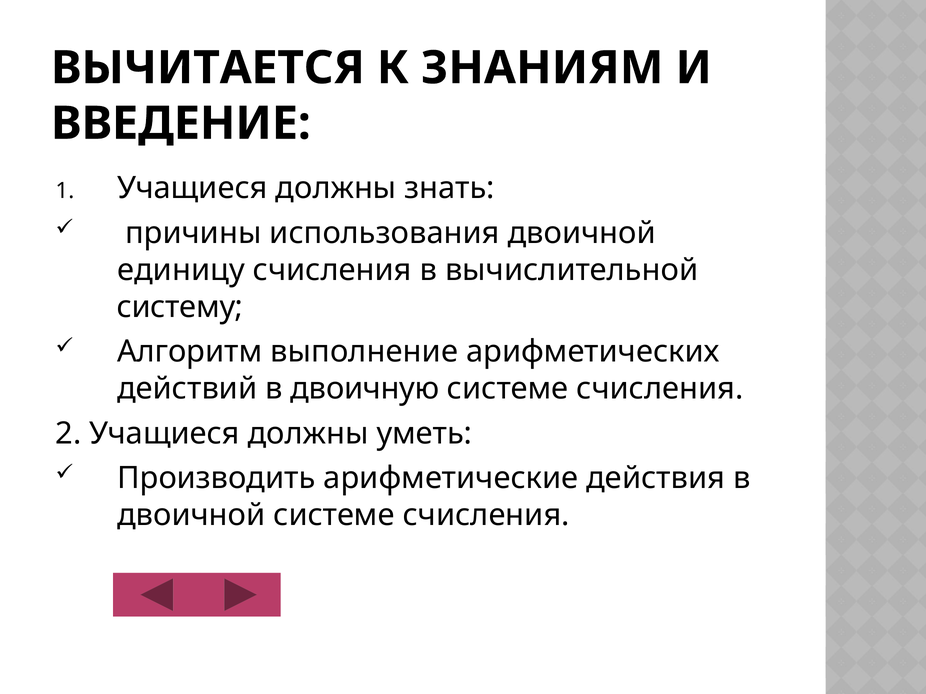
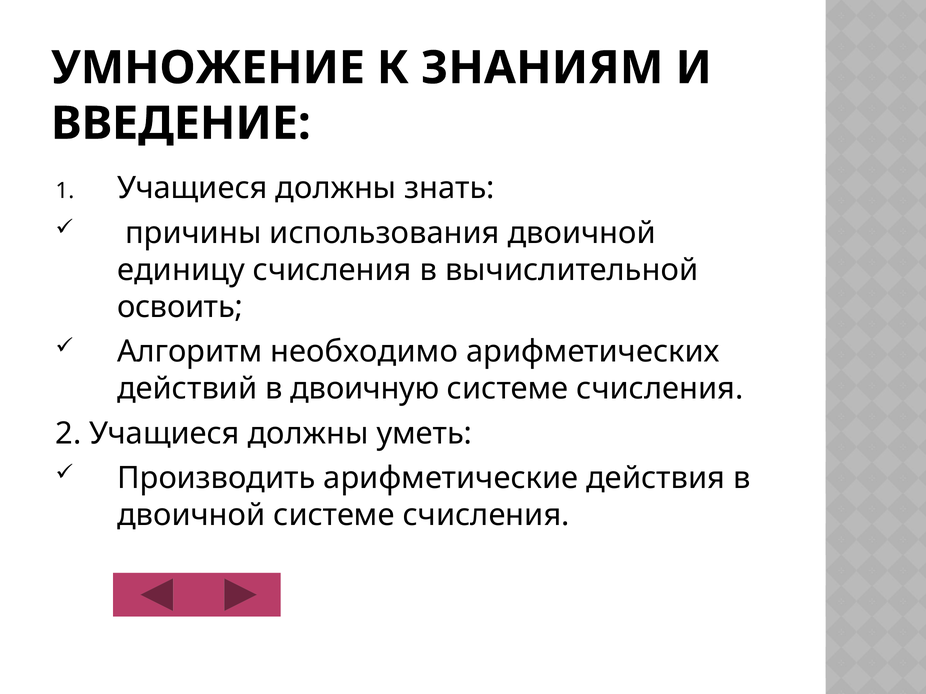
ВЫЧИТАЕТСЯ: ВЫЧИТАЕТСЯ -> УМНОЖЕНИЕ
систему: систему -> освоить
выполнение: выполнение -> необходимо
